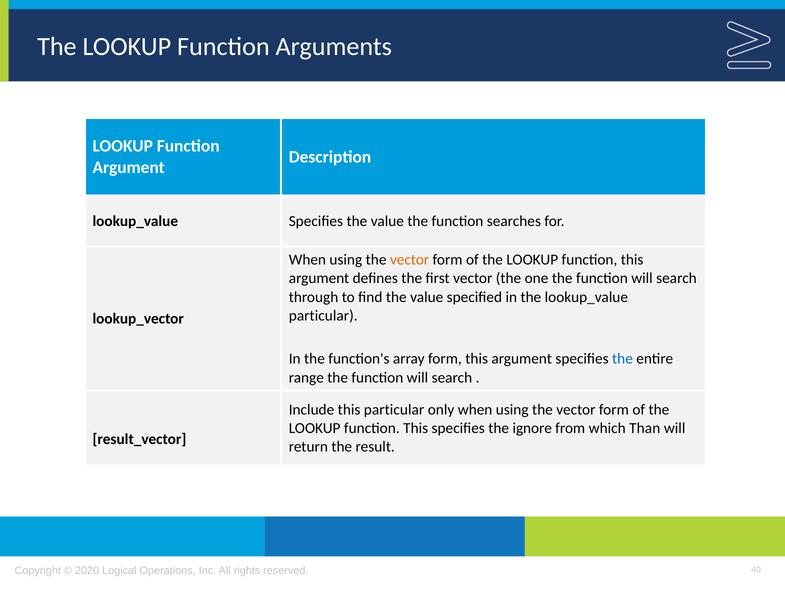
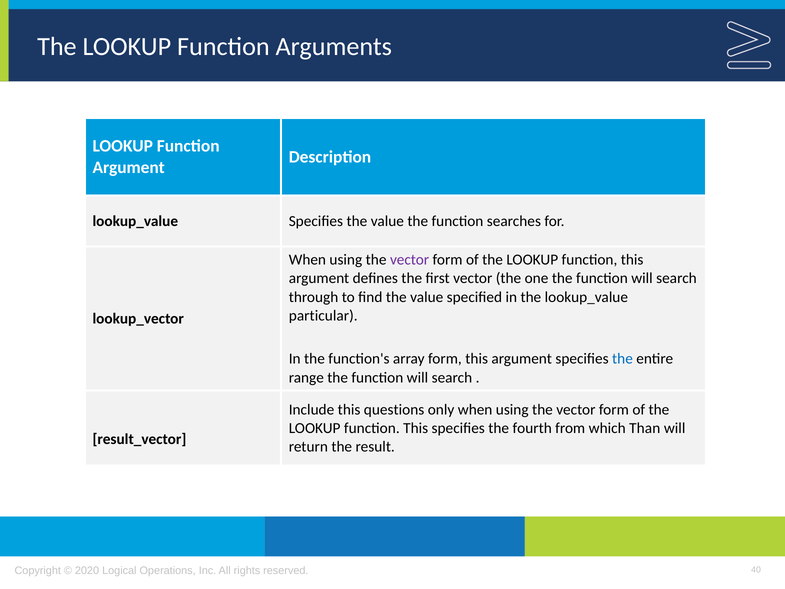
vector at (410, 260) colour: orange -> purple
this particular: particular -> questions
ignore: ignore -> fourth
